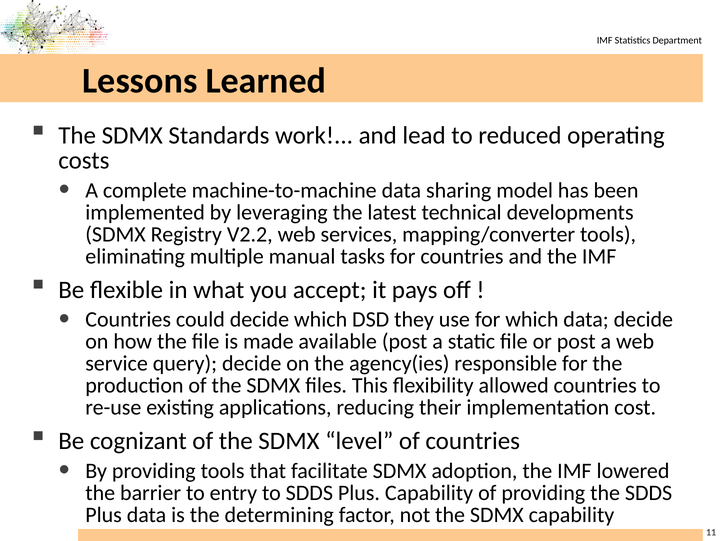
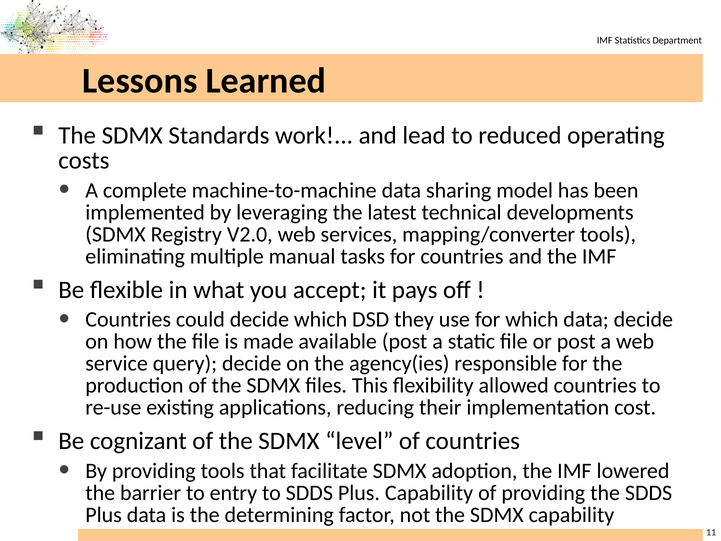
V2.2: V2.2 -> V2.0
